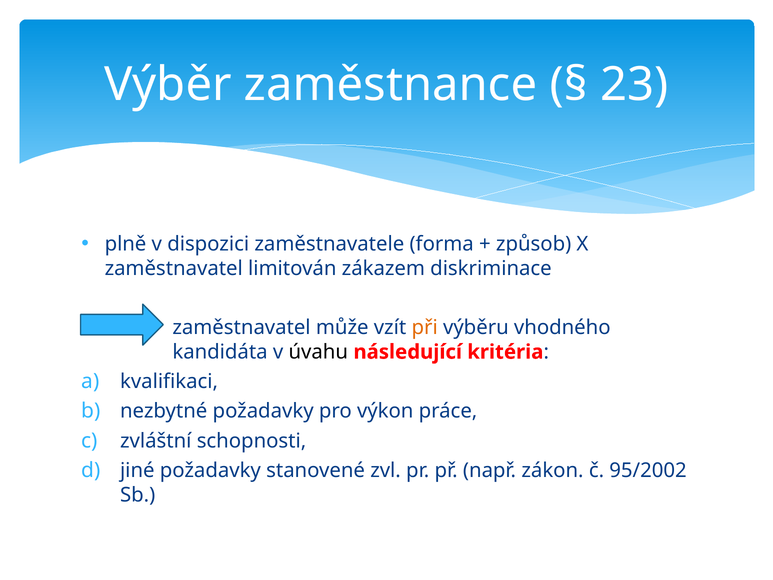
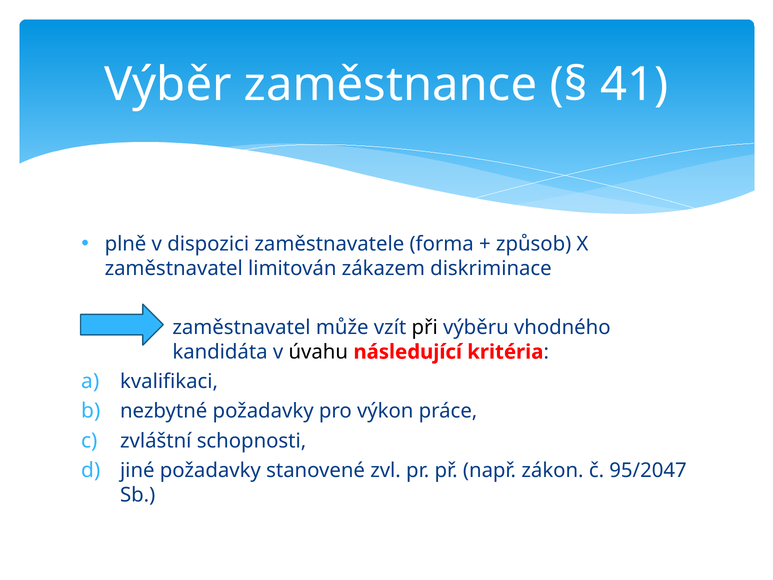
23: 23 -> 41
při colour: orange -> black
95/2002: 95/2002 -> 95/2047
